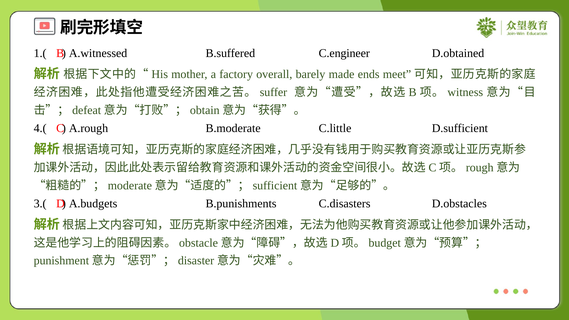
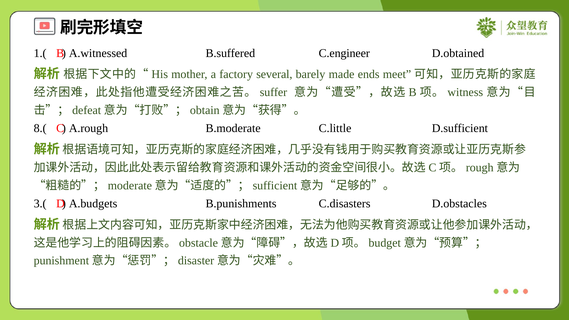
overall: overall -> several
4.(: 4.( -> 8.(
